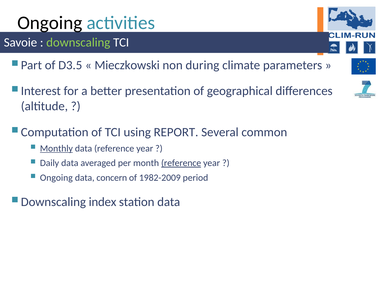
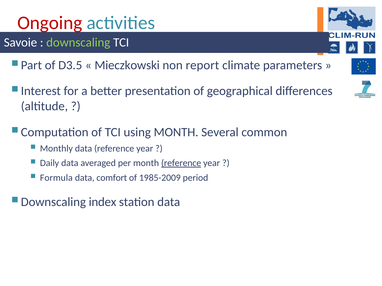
Ongoing at (50, 23) colour: black -> red
during: during -> report
using REPORT: REPORT -> MONTH
Monthly underline: present -> none
Ongoing at (56, 178): Ongoing -> Formula
concern: concern -> comfort
1982-2009: 1982-2009 -> 1985-2009
